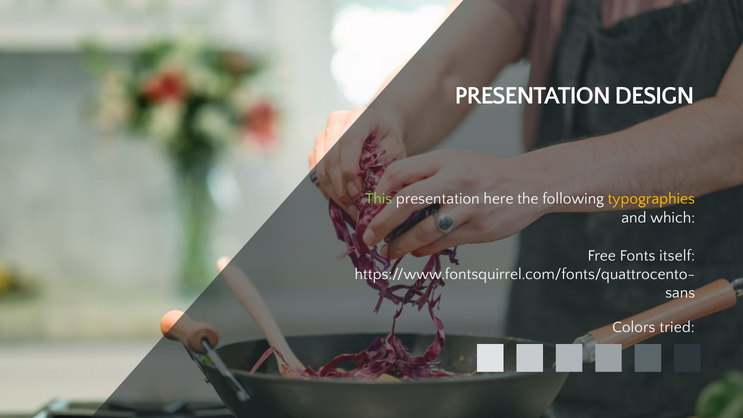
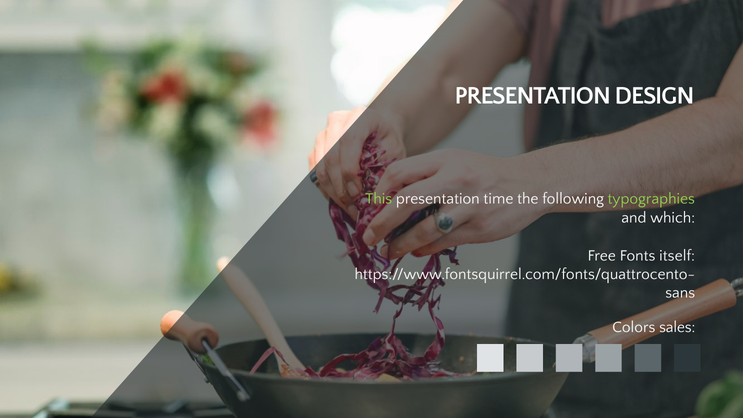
here: here -> time
typographies colour: yellow -> light green
tried: tried -> sales
